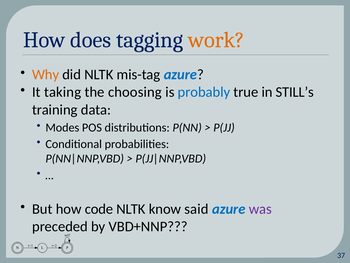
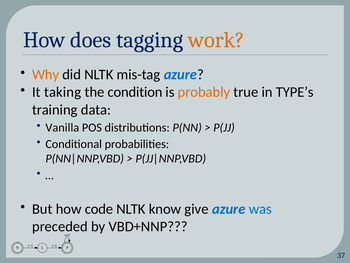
choosing: choosing -> condition
probably colour: blue -> orange
STILL’s: STILL’s -> TYPE’s
Modes: Modes -> Vanilla
said: said -> give
was colour: purple -> blue
